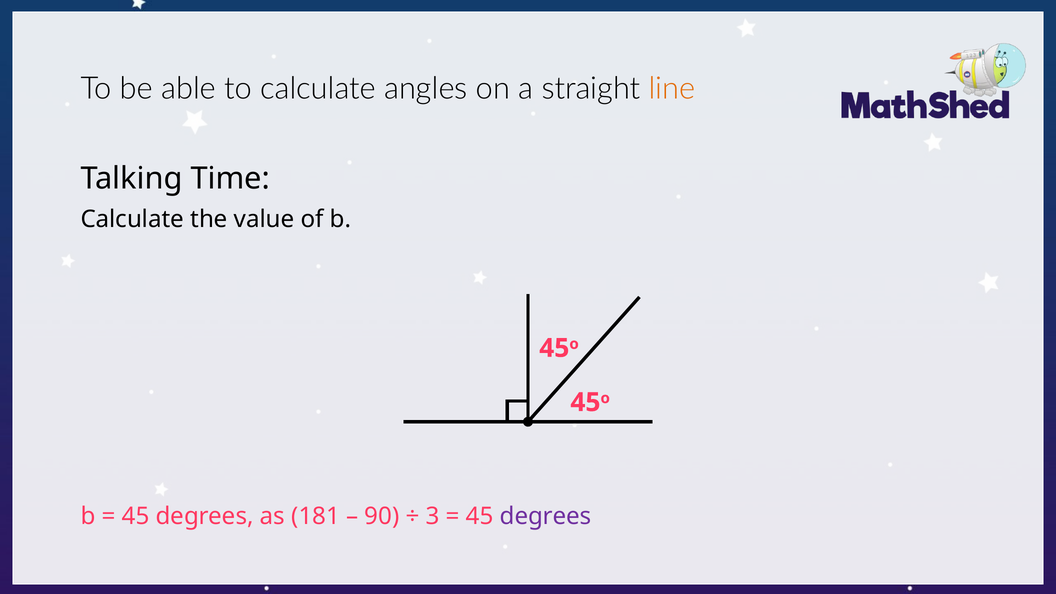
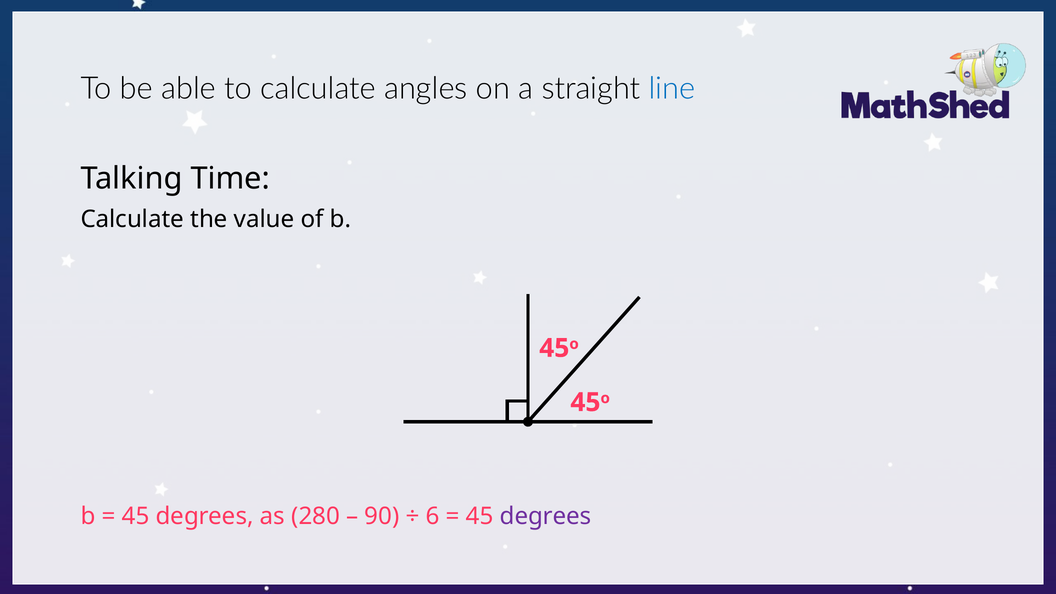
line colour: orange -> blue
181: 181 -> 280
3: 3 -> 6
